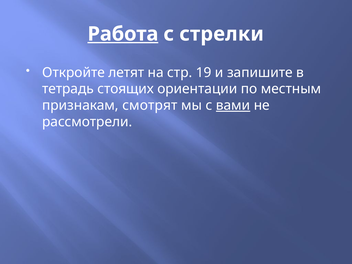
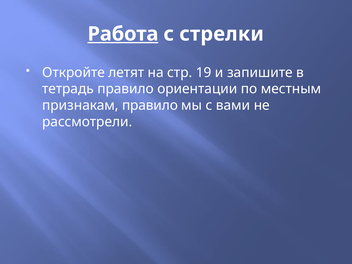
тетрадь стоящих: стоящих -> правило
признакам смотрят: смотрят -> правило
вами underline: present -> none
